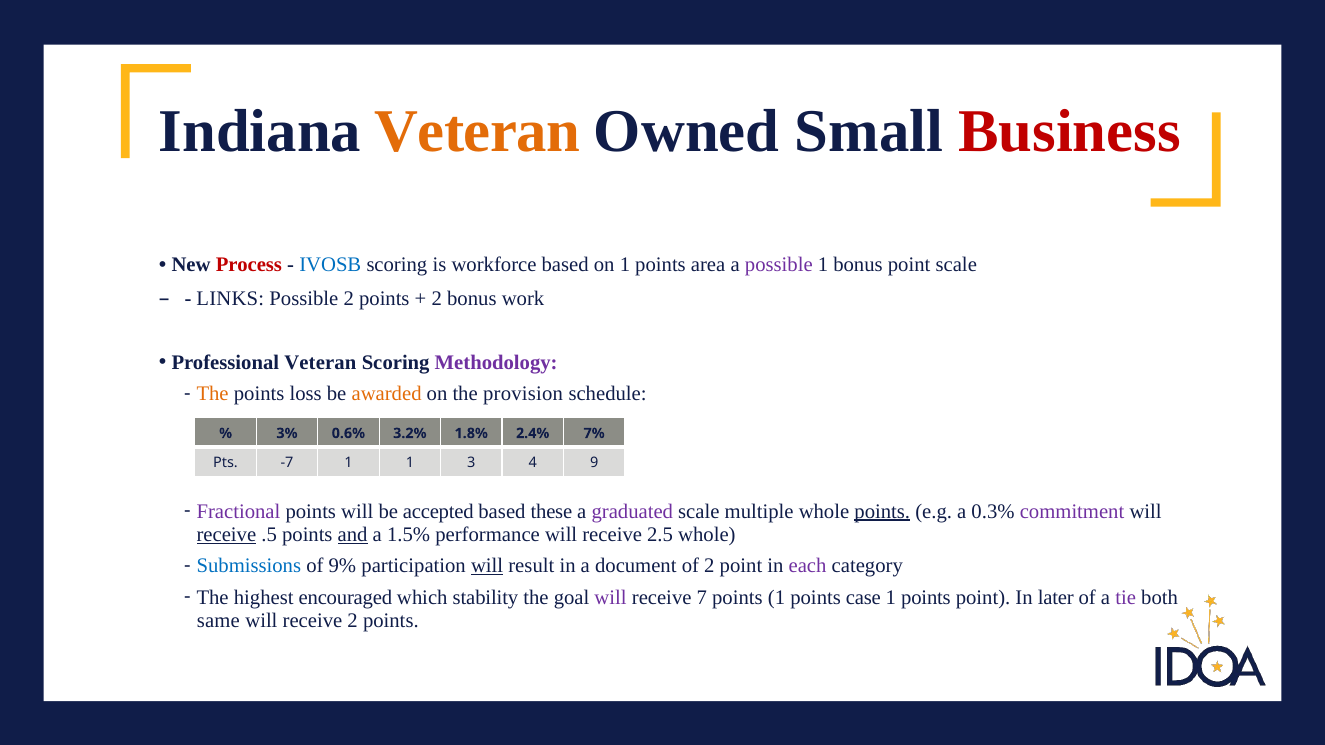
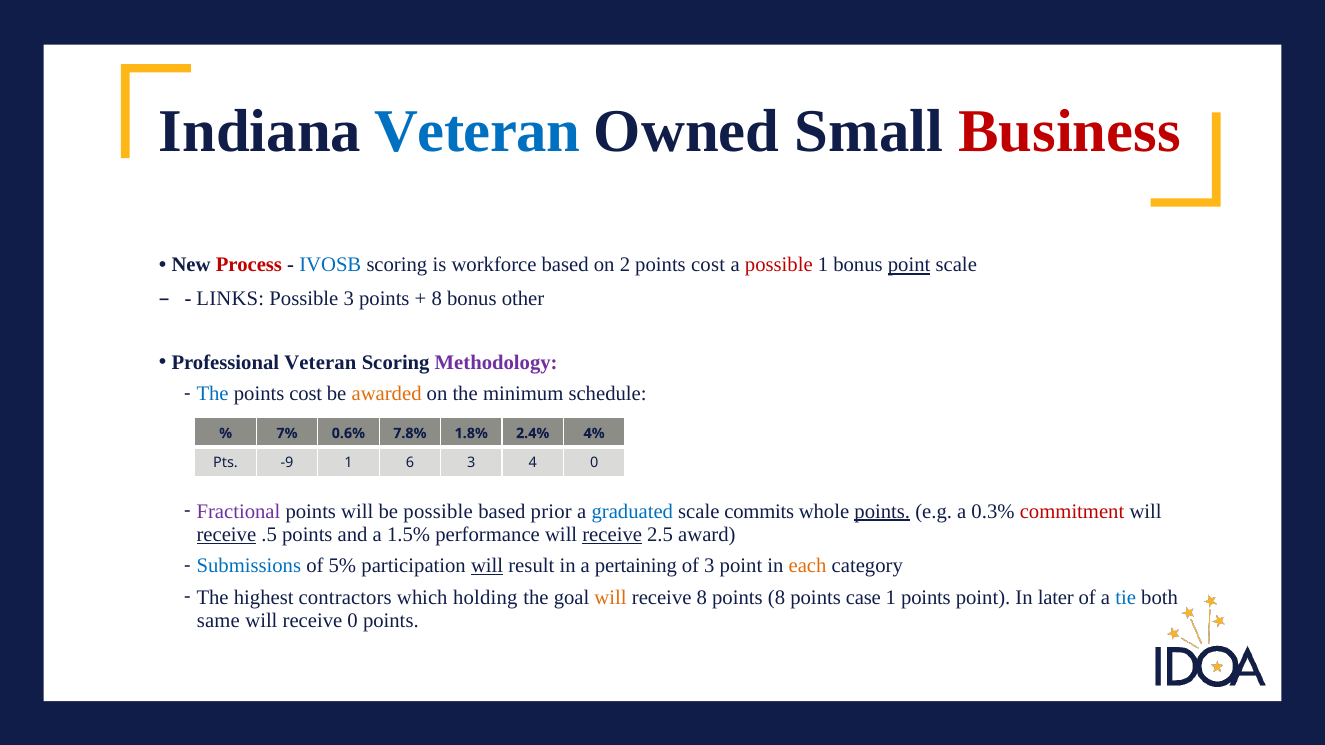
Veteran at (477, 131) colour: orange -> blue
on 1: 1 -> 2
area at (708, 265): area -> cost
possible at (779, 265) colour: purple -> red
point at (909, 265) underline: none -> present
Possible 2: 2 -> 3
2 at (437, 298): 2 -> 8
work: work -> other
The at (213, 394) colour: orange -> blue
loss at (306, 394): loss -> cost
provision: provision -> minimum
3%: 3% -> 7%
3.2%: 3.2% -> 7.8%
7%: 7% -> 4%
-7: -7 -> -9
1 1: 1 -> 6
4 9: 9 -> 0
be accepted: accepted -> possible
these: these -> prior
graduated colour: purple -> blue
multiple: multiple -> commits
commitment colour: purple -> red
and underline: present -> none
receive at (612, 535) underline: none -> present
2.5 whole: whole -> award
9%: 9% -> 5%
document: document -> pertaining
of 2: 2 -> 3
each colour: purple -> orange
encouraged: encouraged -> contractors
stability: stability -> holding
will at (611, 598) colour: purple -> orange
receive 7: 7 -> 8
points 1: 1 -> 8
tie colour: purple -> blue
receive 2: 2 -> 0
